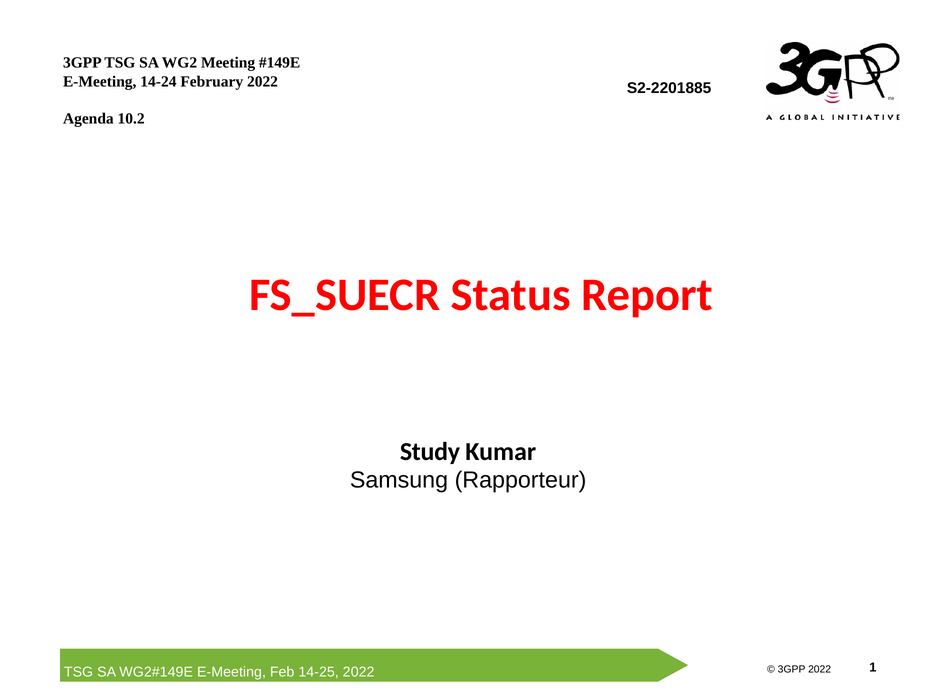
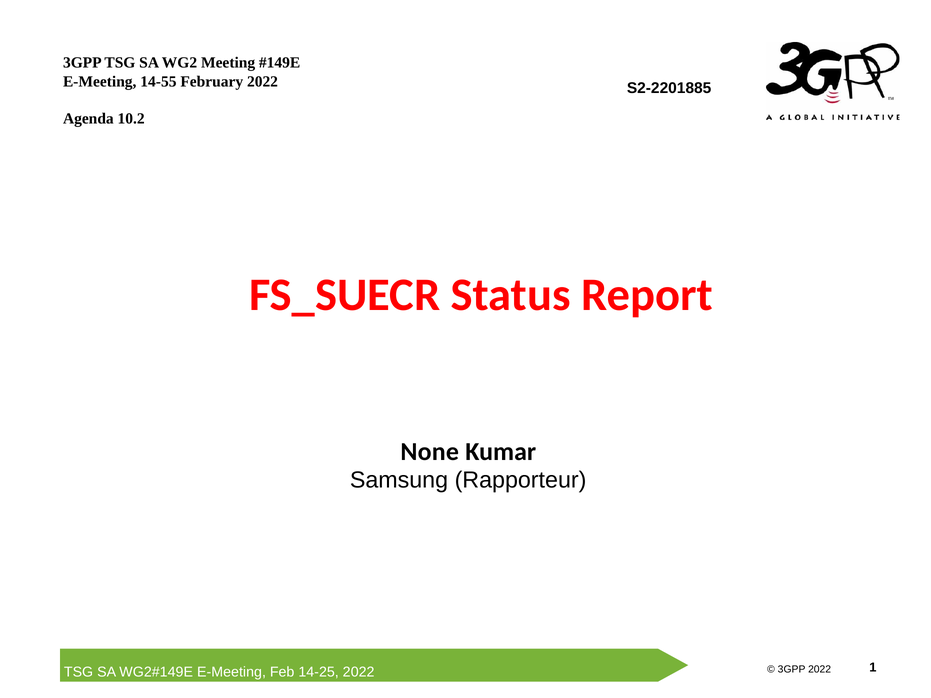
14-24: 14-24 -> 14-55
Study: Study -> None
